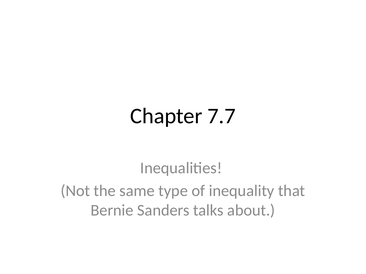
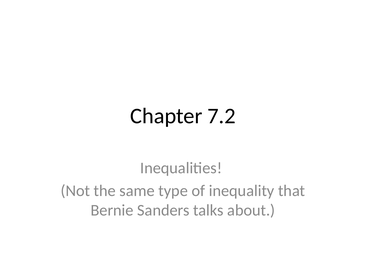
7.7: 7.7 -> 7.2
